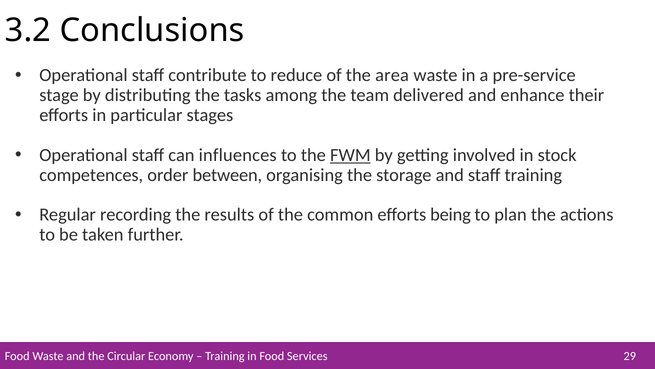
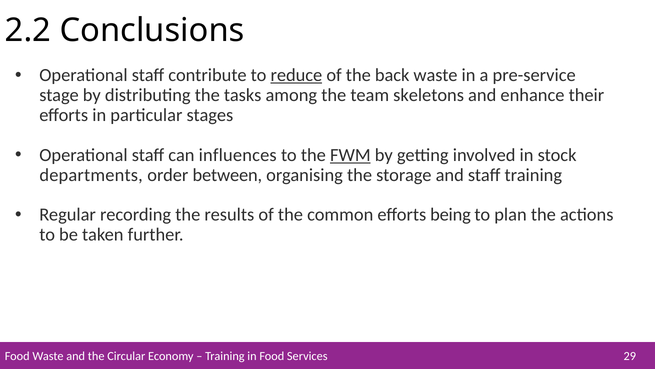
3.2: 3.2 -> 2.2
reduce underline: none -> present
area: area -> back
delivered: delivered -> skeletons
competences: competences -> departments
